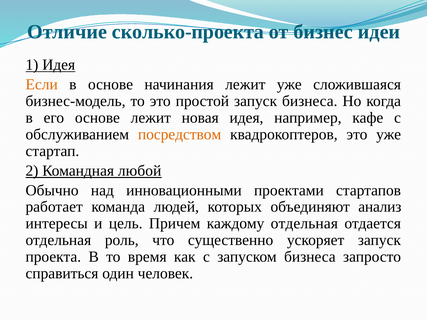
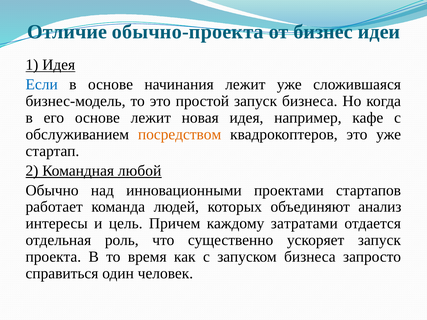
сколько-проекта: сколько-проекта -> обычно-проекта
Если colour: orange -> blue
каждому отдельная: отдельная -> затратами
